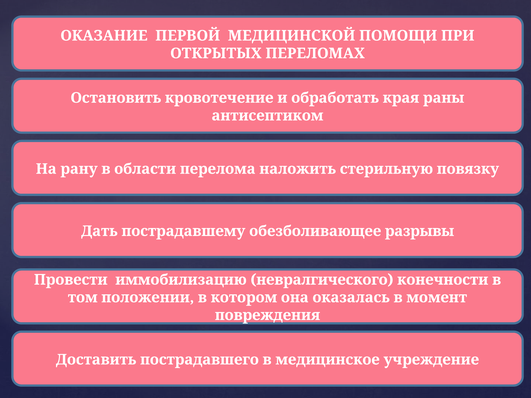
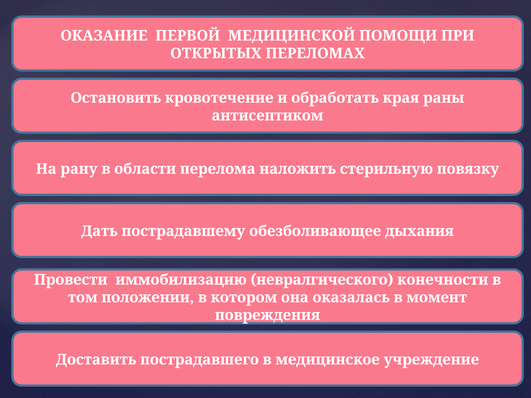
разрывы: разрывы -> дыхания
